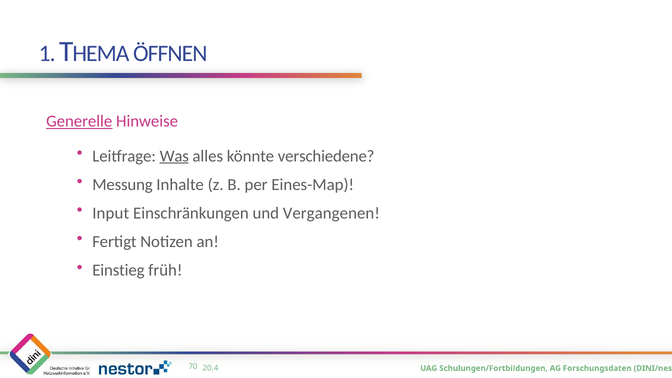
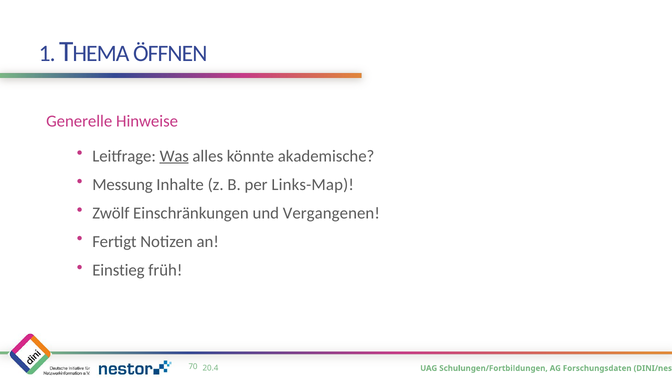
Generelle underline: present -> none
verschiedene: verschiedene -> akademische
Eines-Map: Eines-Map -> Links-Map
Input: Input -> Zwölf
